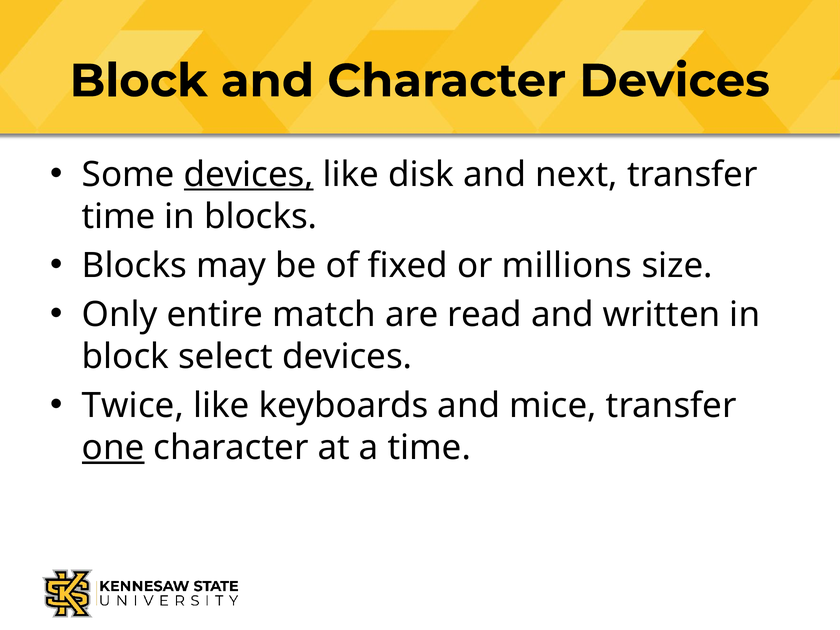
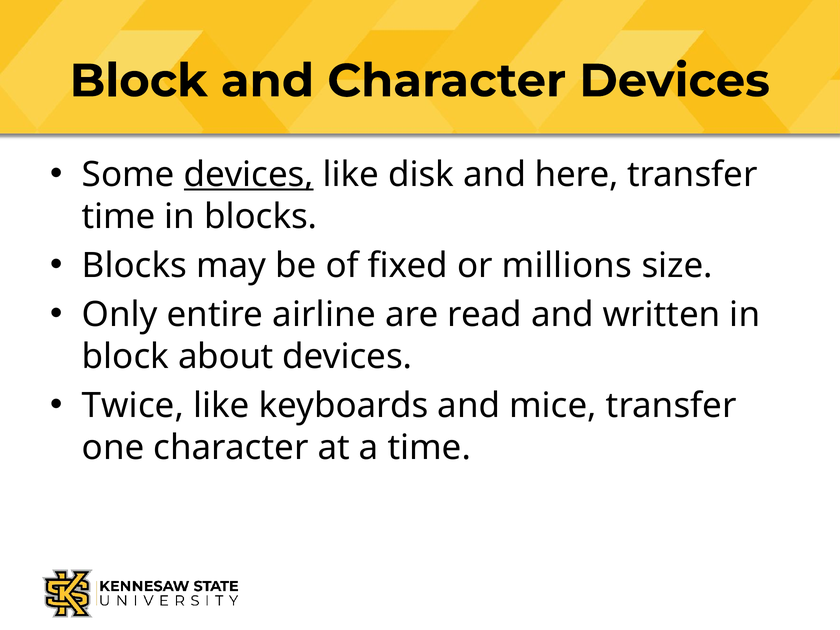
next: next -> here
match: match -> airline
select: select -> about
one underline: present -> none
